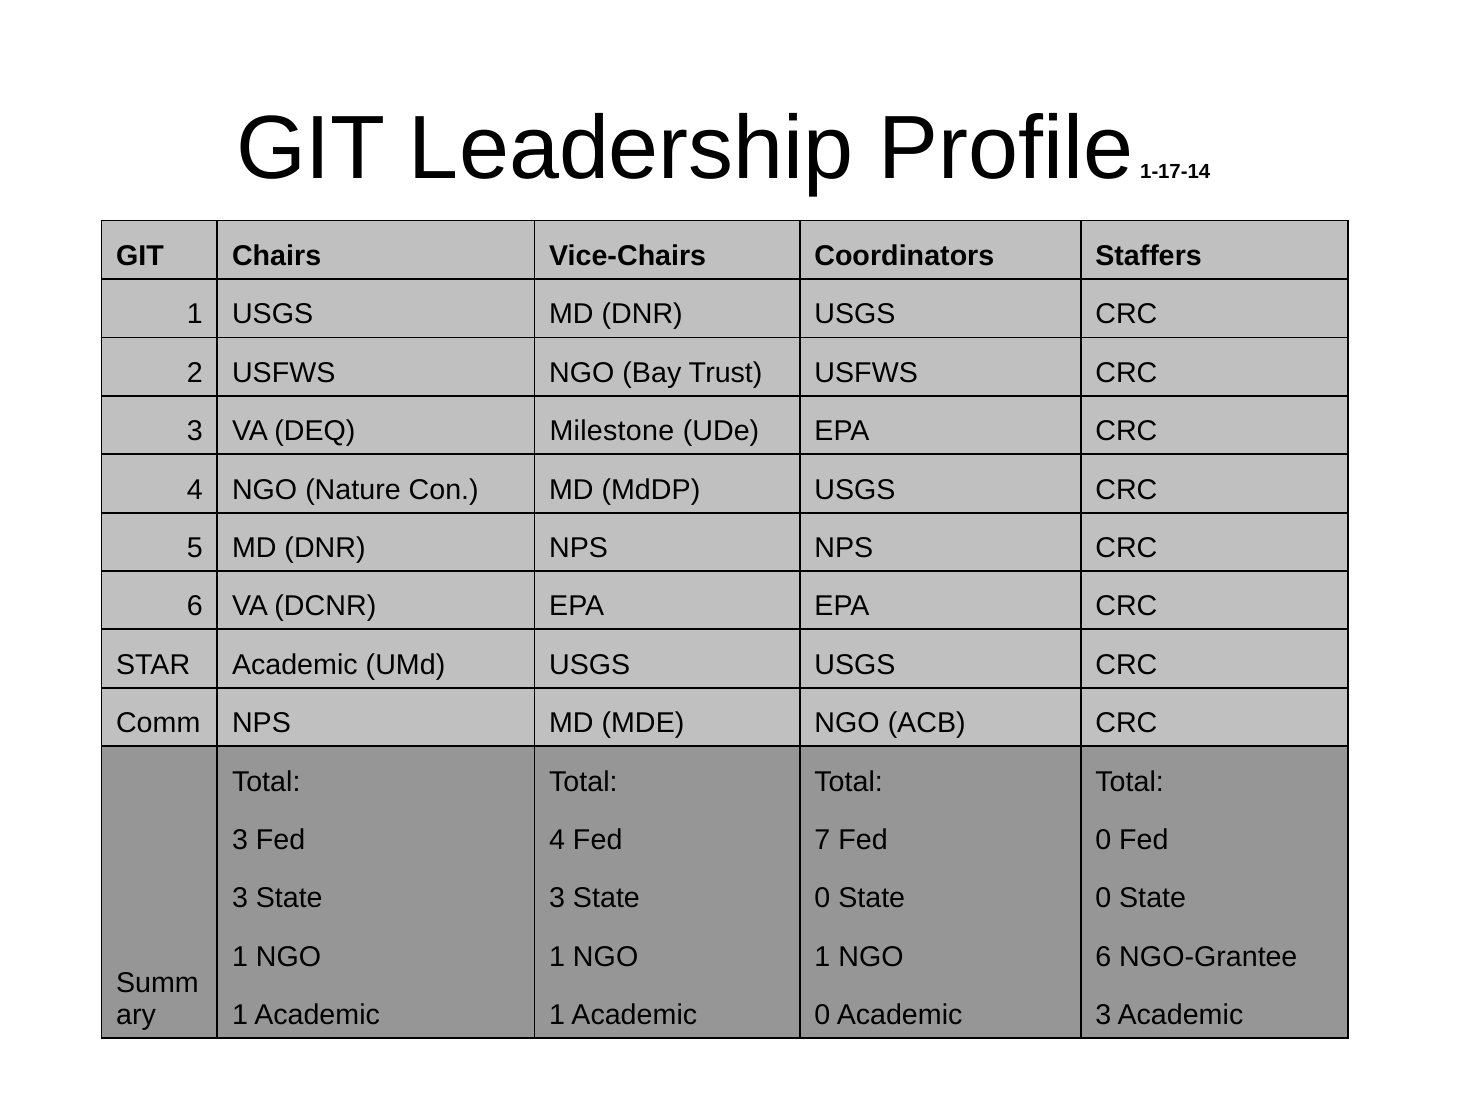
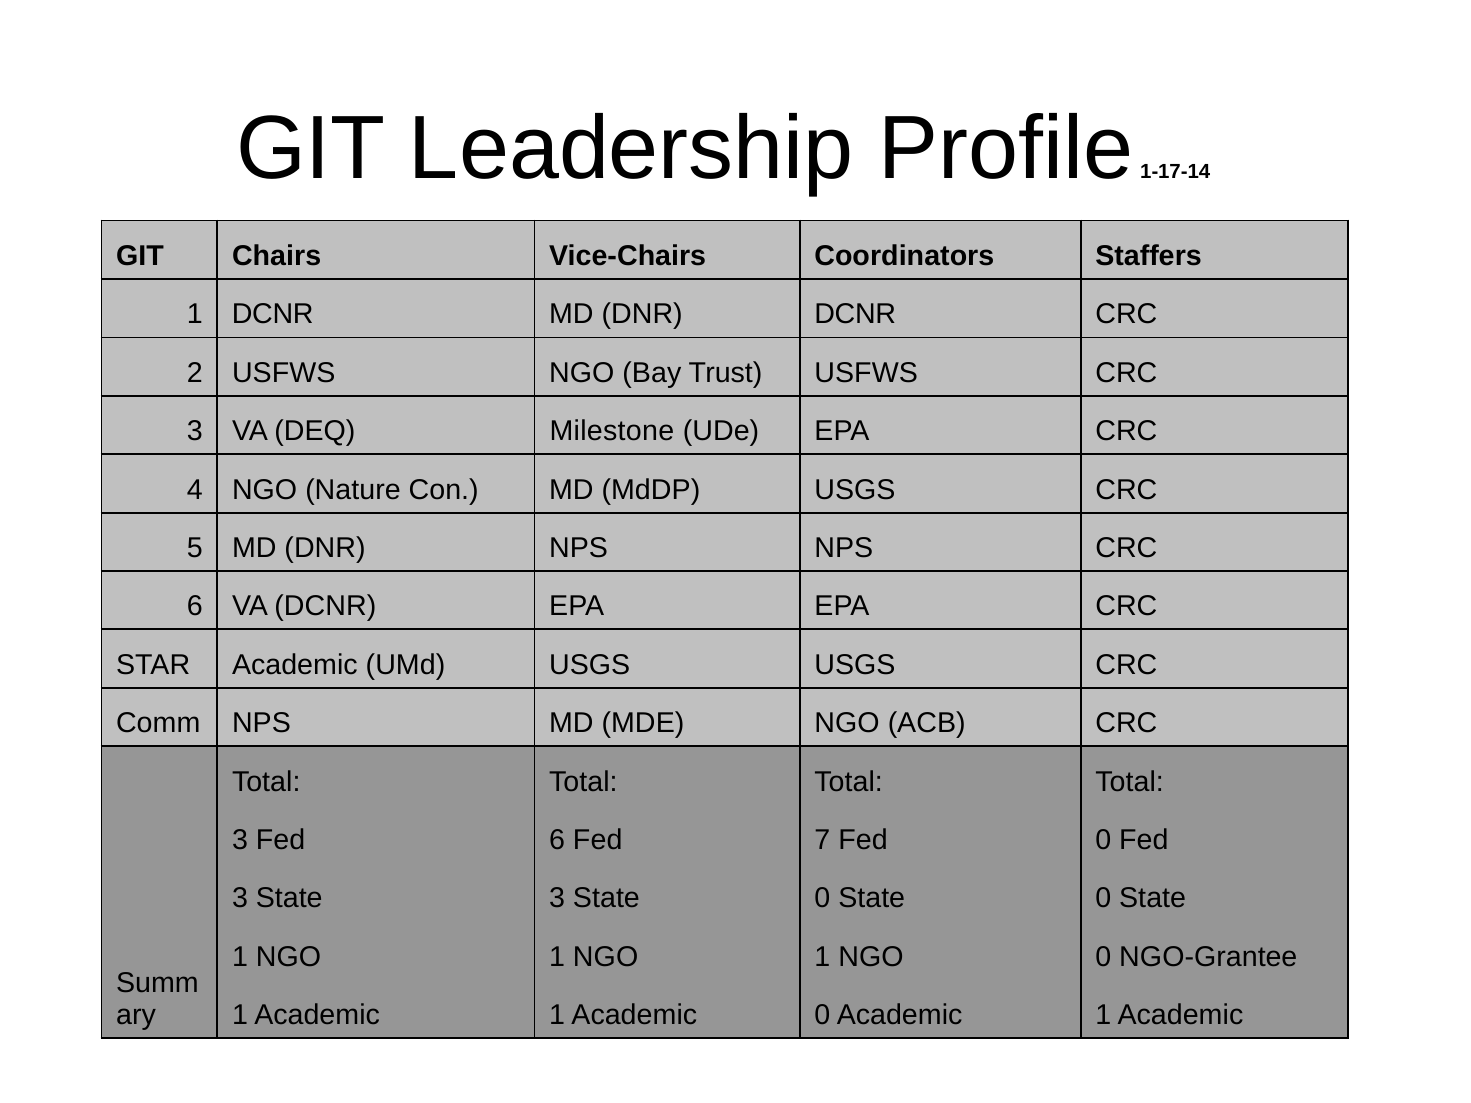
1 USGS: USGS -> DCNR
DNR USGS: USGS -> DCNR
Fed 4: 4 -> 6
NGO 6: 6 -> 0
0 Academic 3: 3 -> 1
